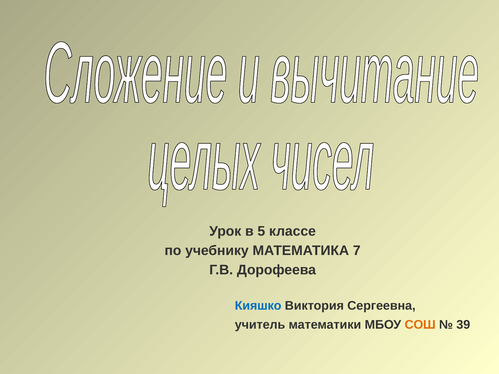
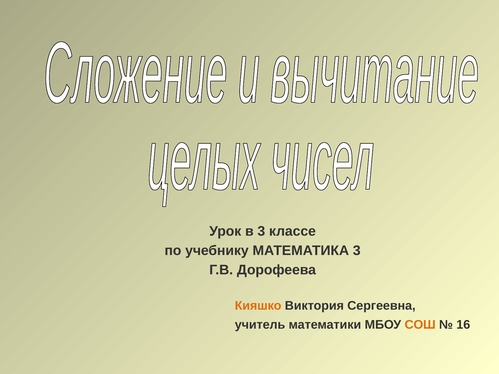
в 5: 5 -> 3
МАТЕМАТИКА 7: 7 -> 3
Кияшко colour: blue -> orange
39: 39 -> 16
